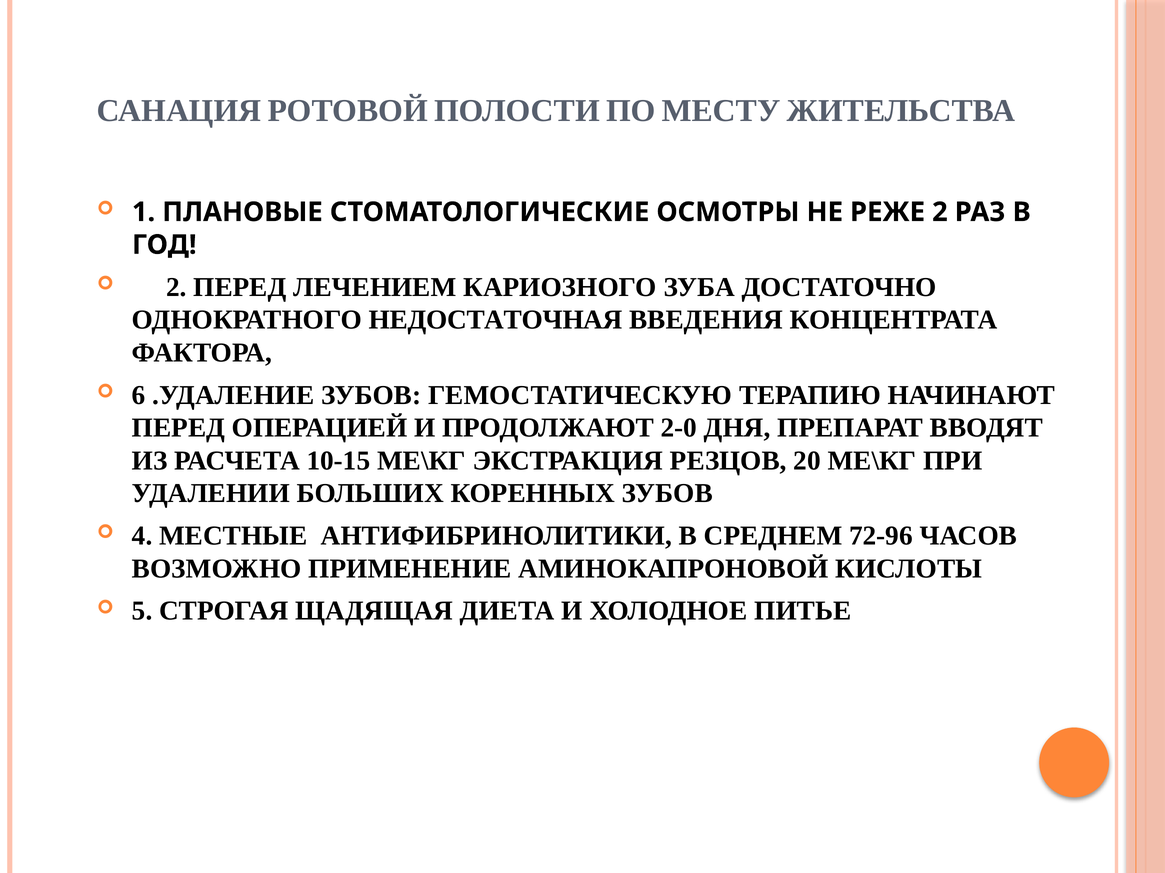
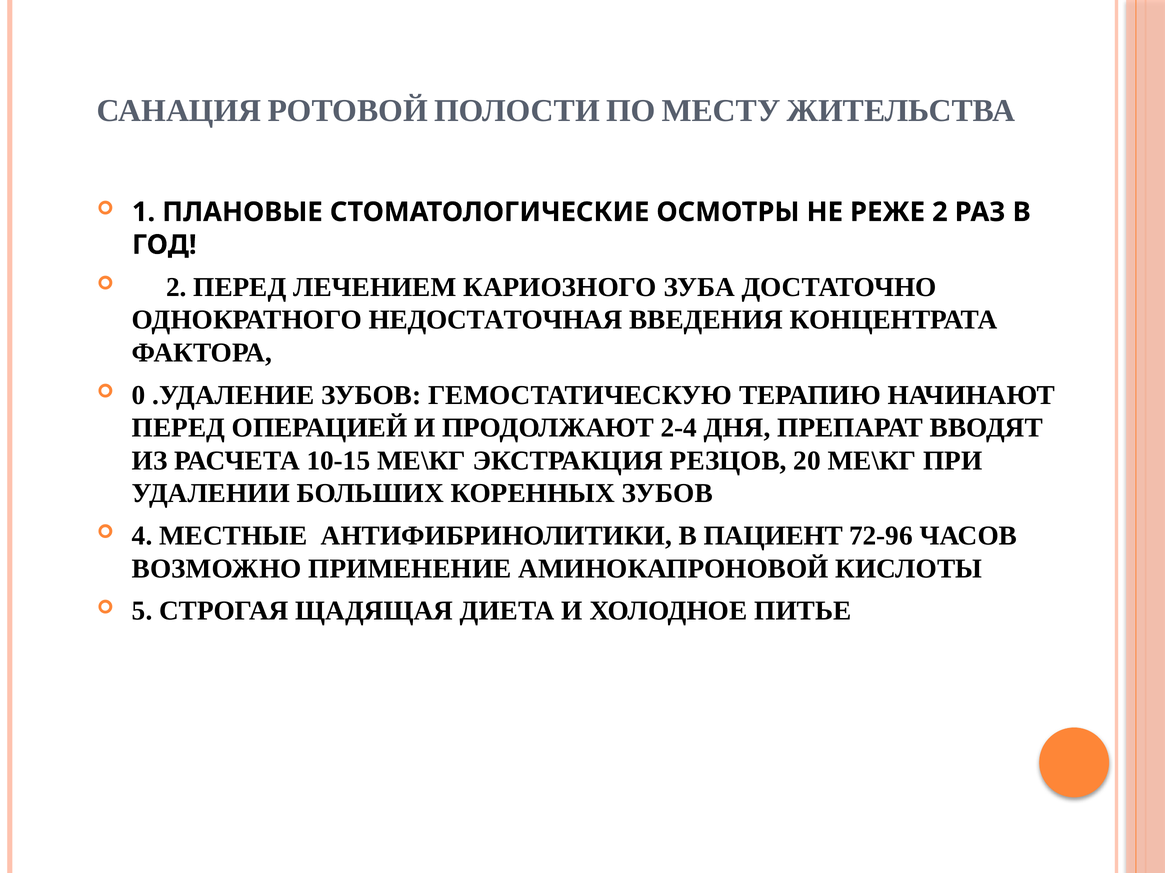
6: 6 -> 0
2-0: 2-0 -> 2-4
СРЕДНЕМ: СРЕДНЕМ -> ПАЦИЕНТ
